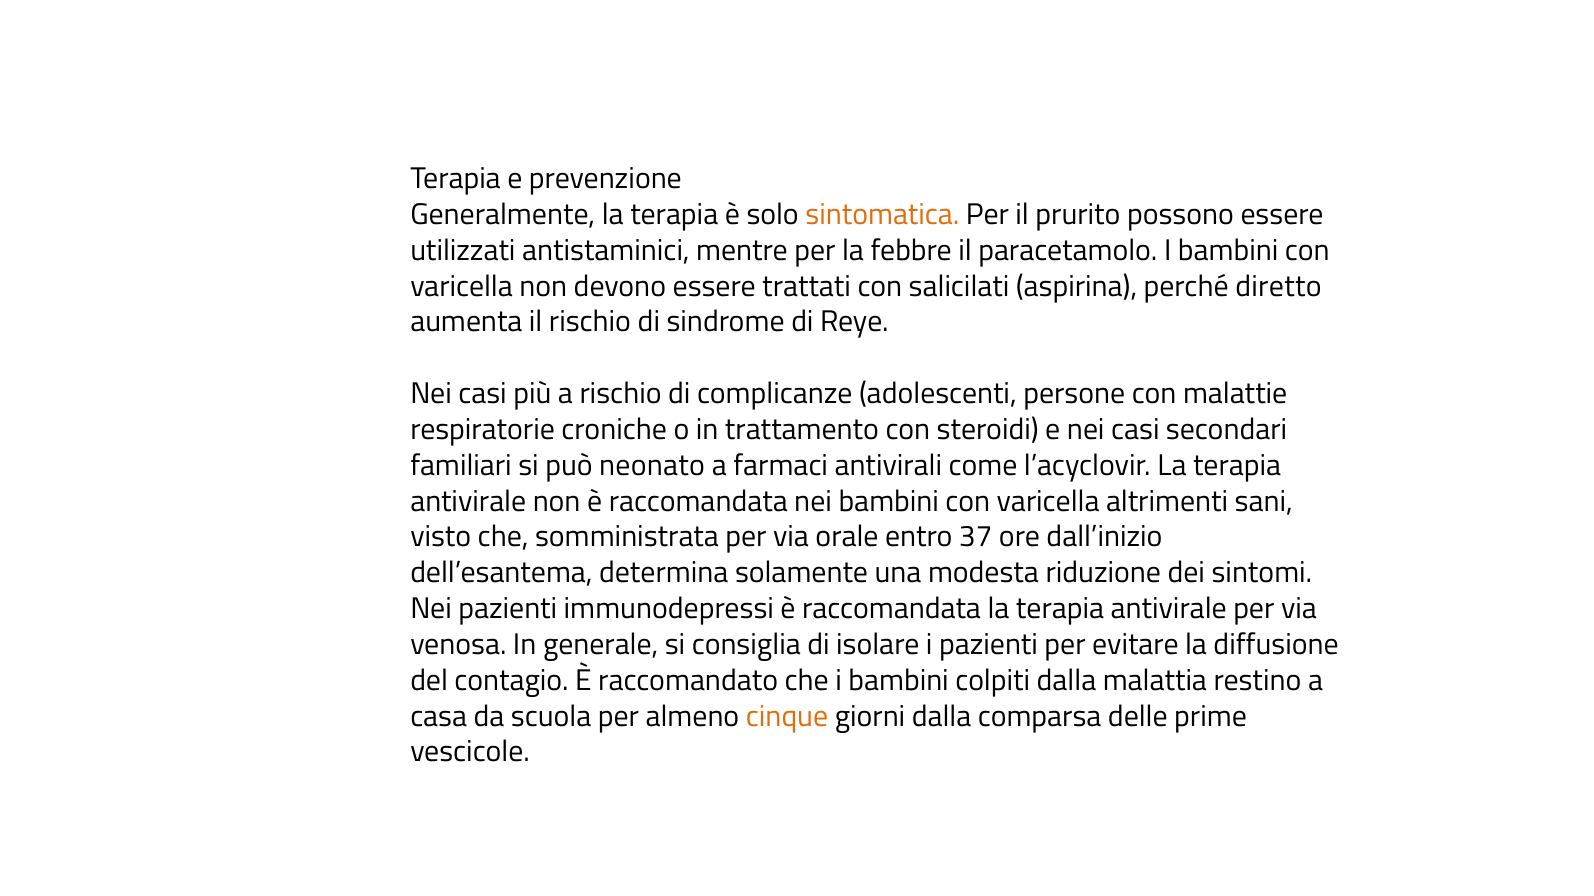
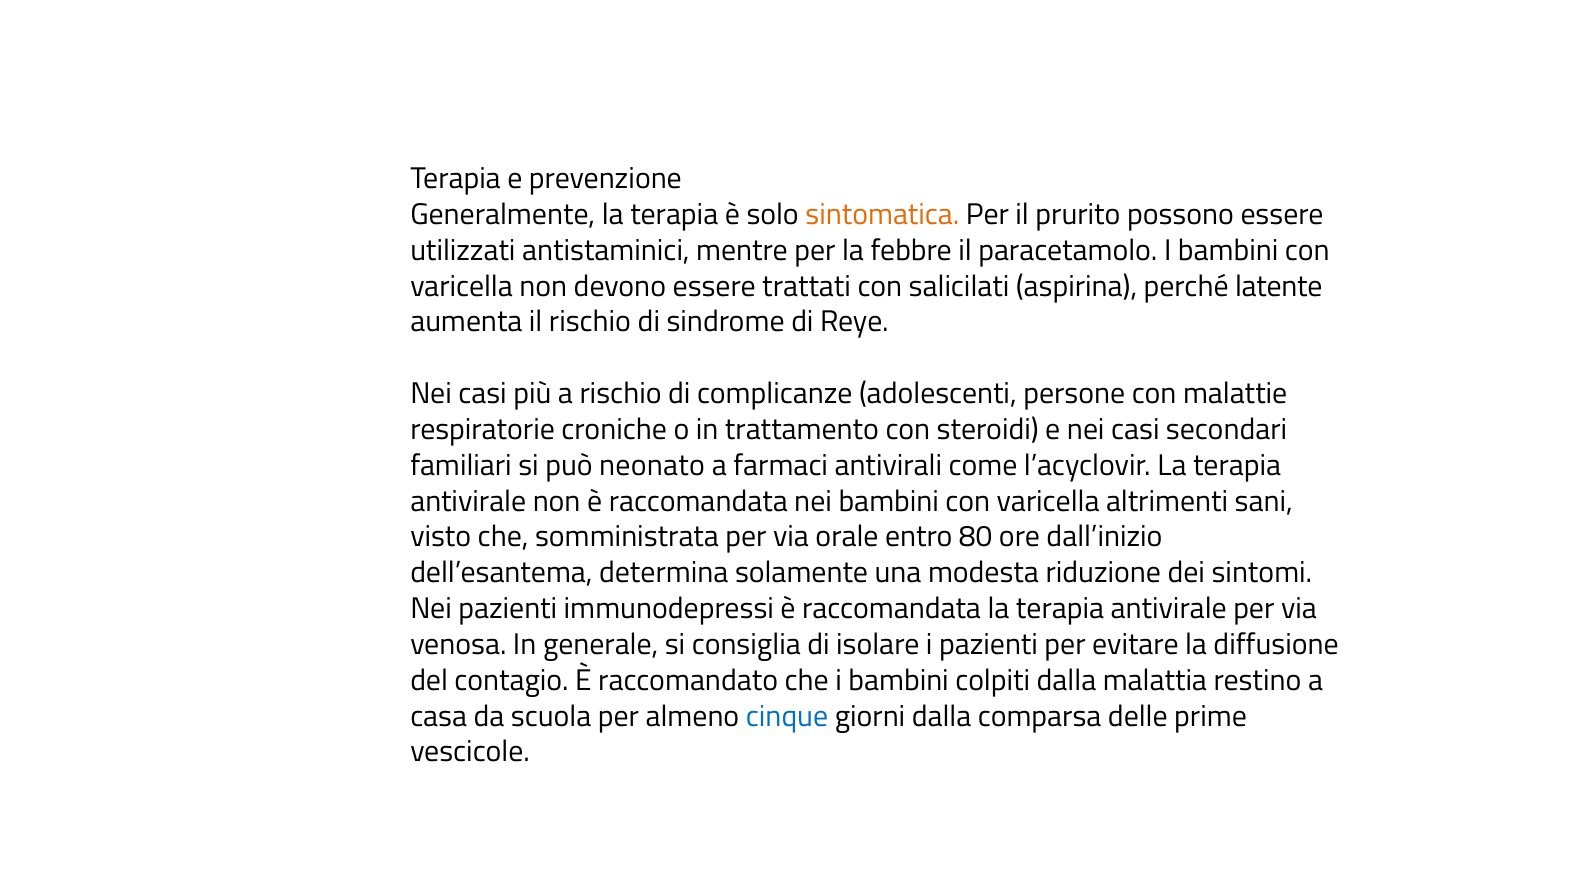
diretto: diretto -> latente
37: 37 -> 80
cinque colour: orange -> blue
